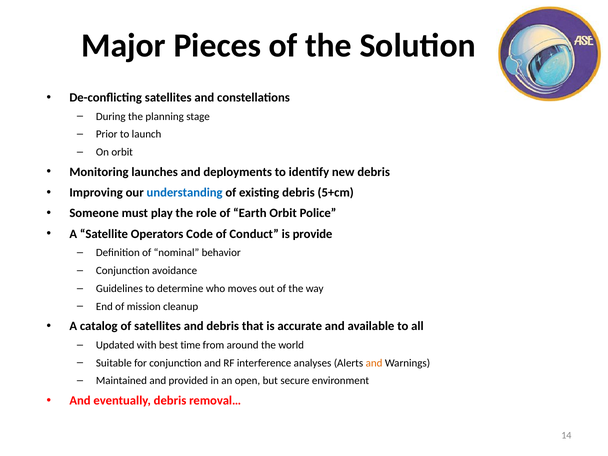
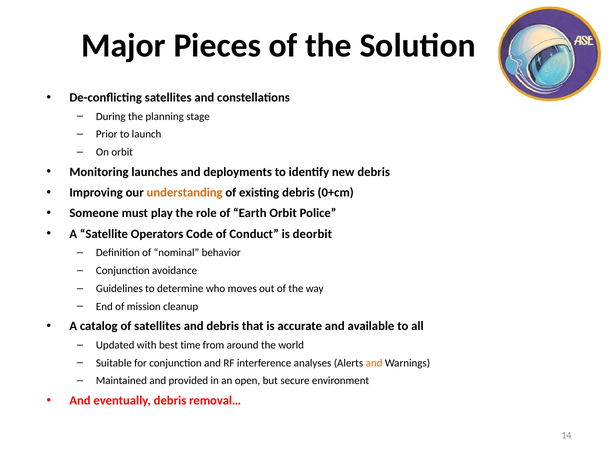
understanding colour: blue -> orange
5+cm: 5+cm -> 0+cm
provide: provide -> deorbit
